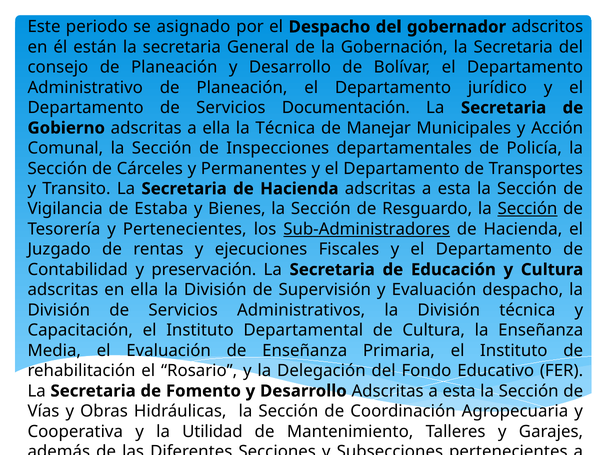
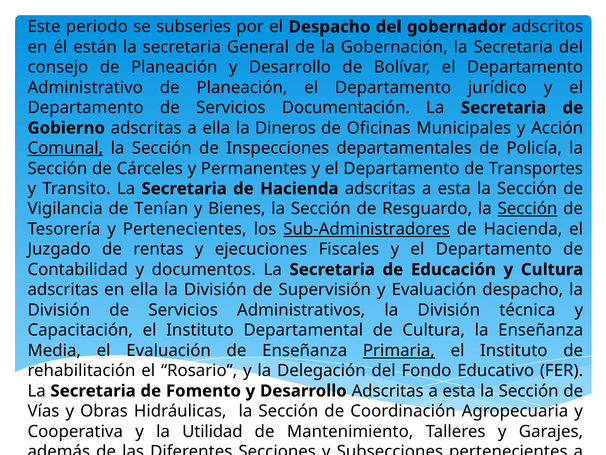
asignado: asignado -> subseries
la Técnica: Técnica -> Dineros
Manejar: Manejar -> Oficinas
Comunal underline: none -> present
Estaba: Estaba -> Tenían
preservación: preservación -> documentos
Primaria underline: none -> present
